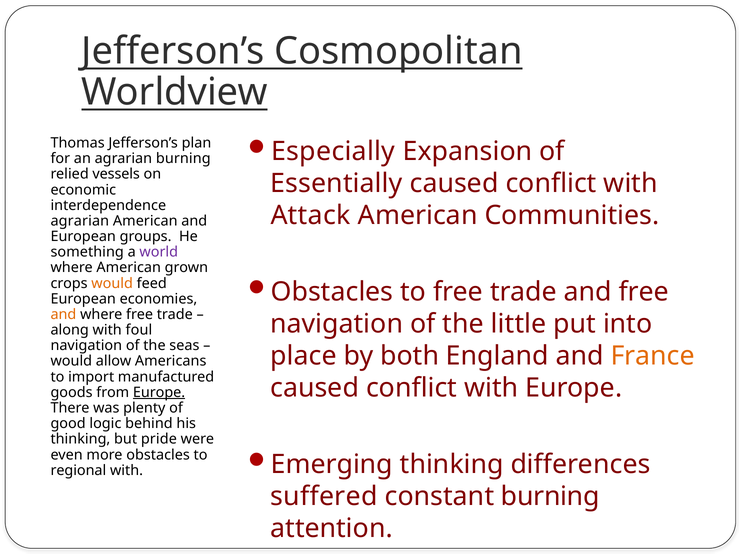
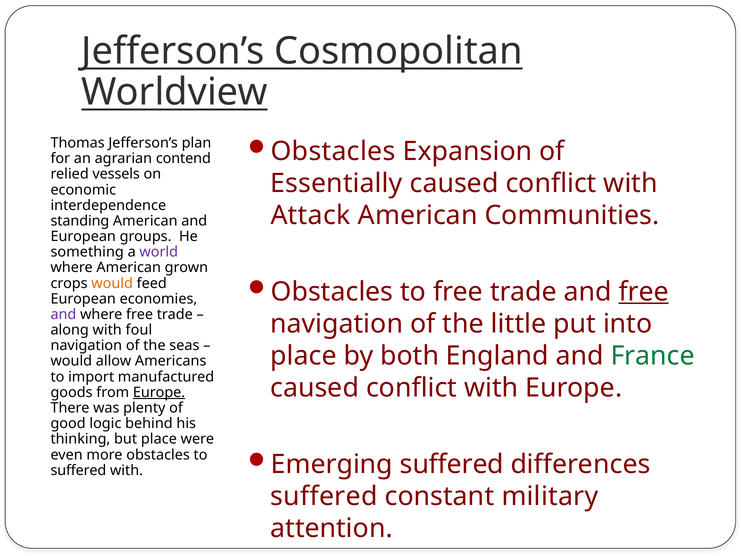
Especially at (333, 151): Especially -> Obstacles
agrarian burning: burning -> contend
agrarian at (80, 221): agrarian -> standing
free at (644, 292) underline: none -> present
and at (63, 314) colour: orange -> purple
France colour: orange -> green
but pride: pride -> place
Emerging thinking: thinking -> suffered
regional at (78, 470): regional -> suffered
constant burning: burning -> military
